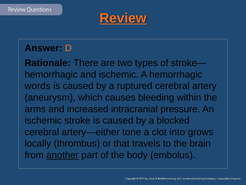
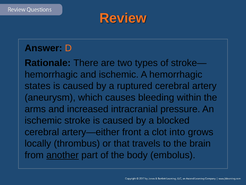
Review underline: present -> none
words: words -> states
tone: tone -> front
